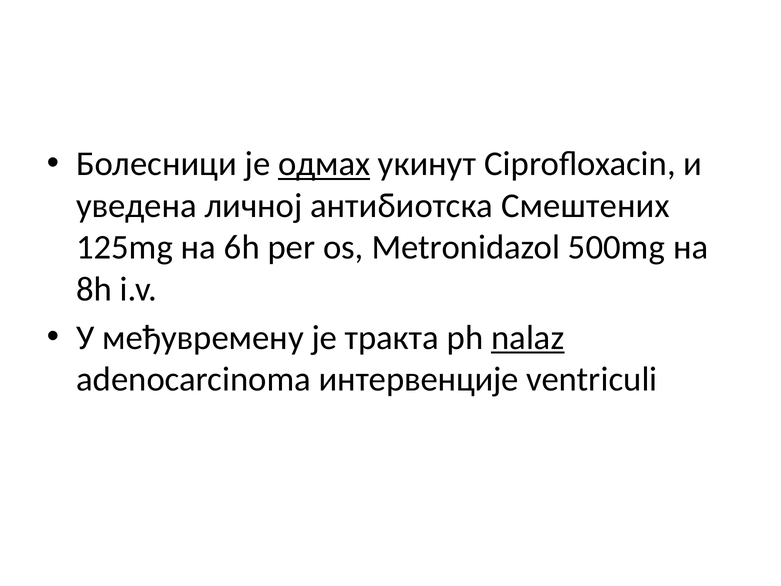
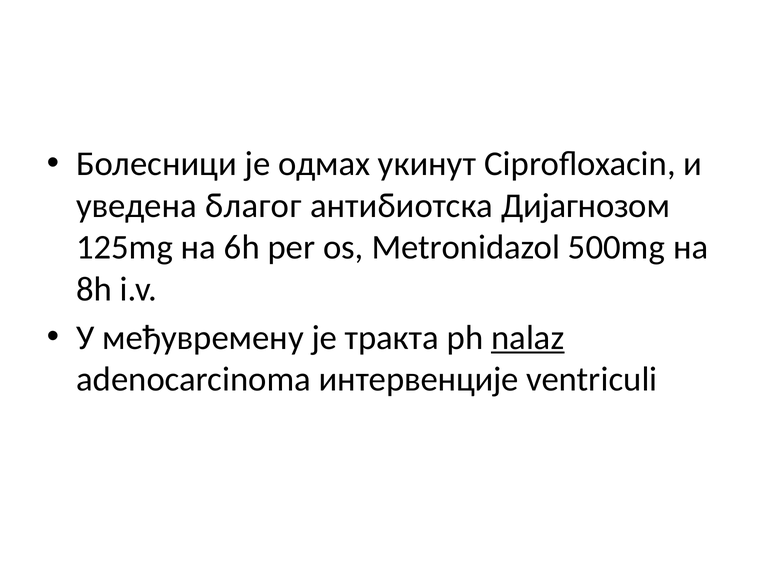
одмах underline: present -> none
личној: личној -> благог
Смештених: Смештених -> Дијагнозом
